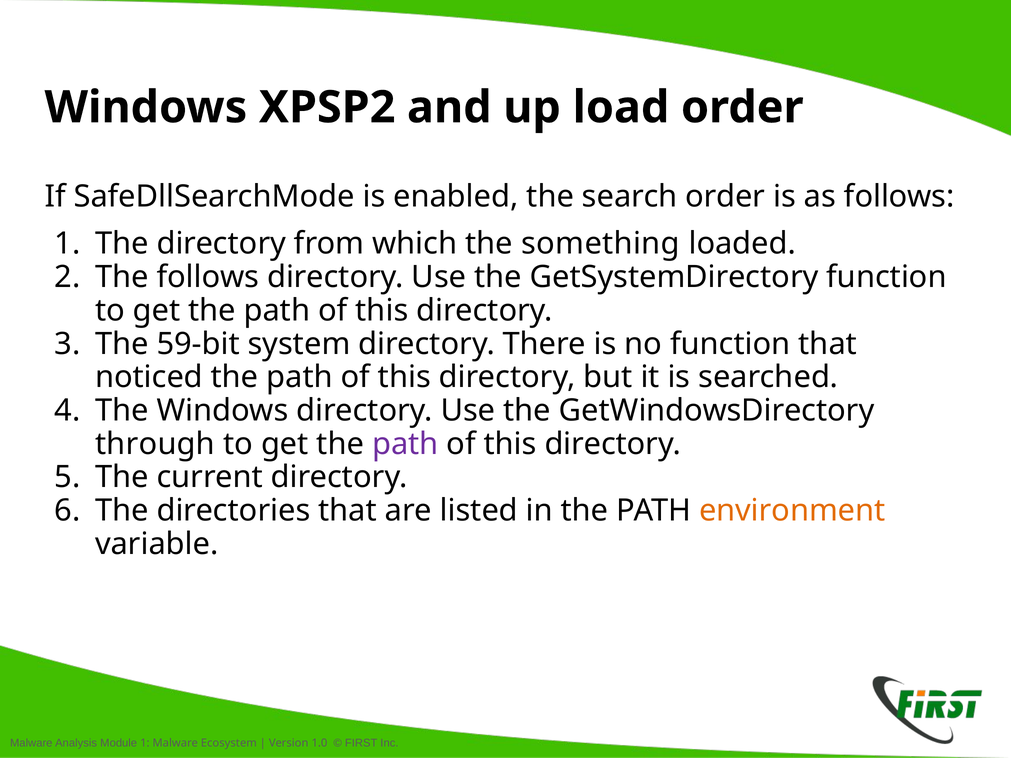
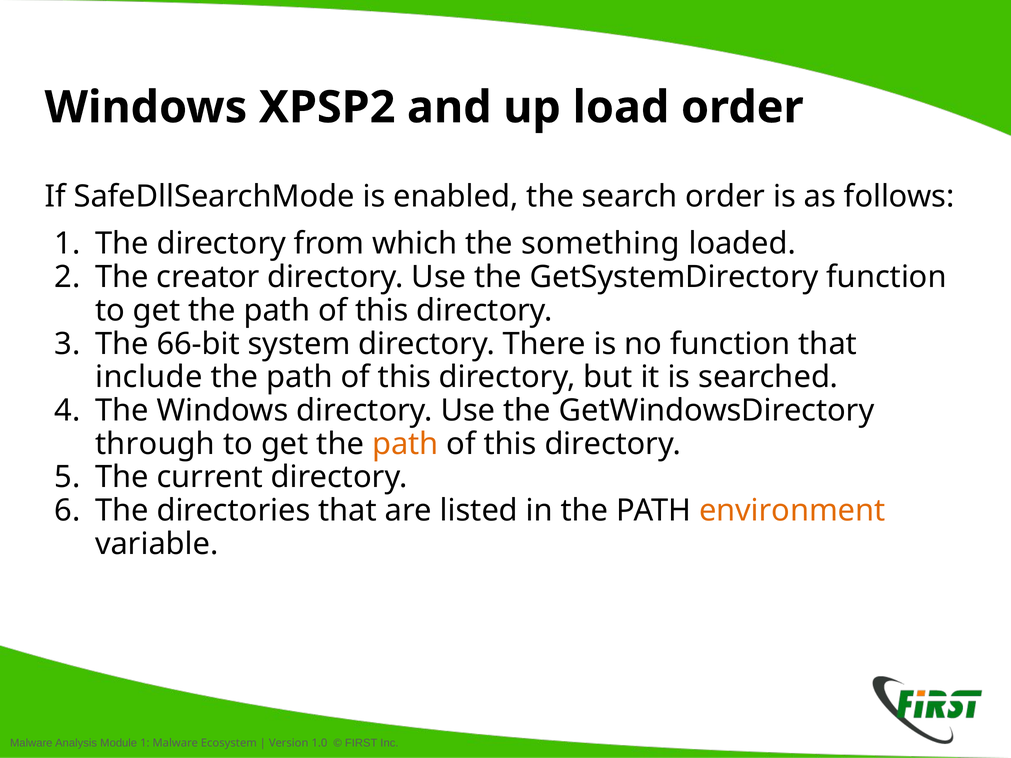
The follows: follows -> creator
59-bit: 59-bit -> 66-bit
noticed: noticed -> include
path at (405, 444) colour: purple -> orange
